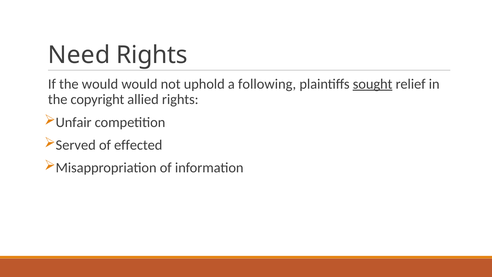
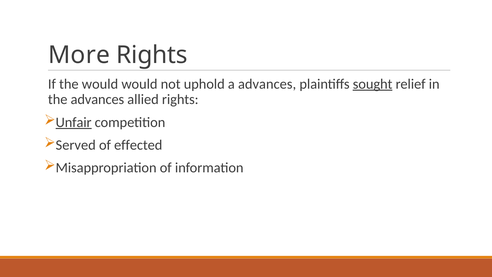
Need: Need -> More
a following: following -> advances
the copyright: copyright -> advances
Unfair underline: none -> present
